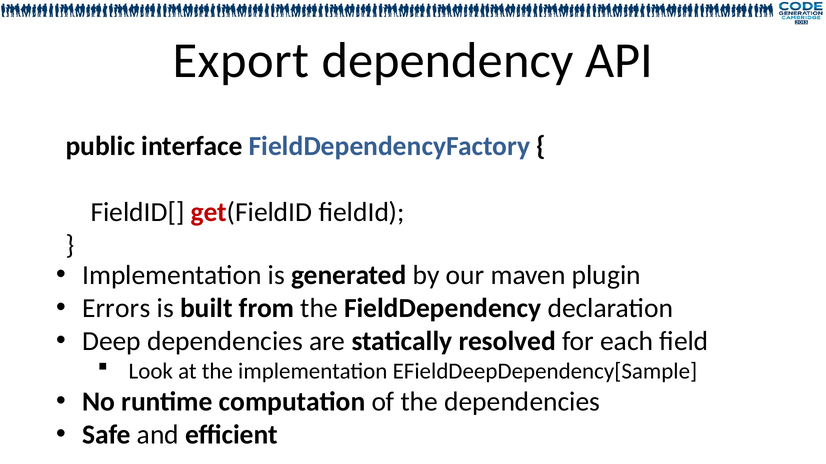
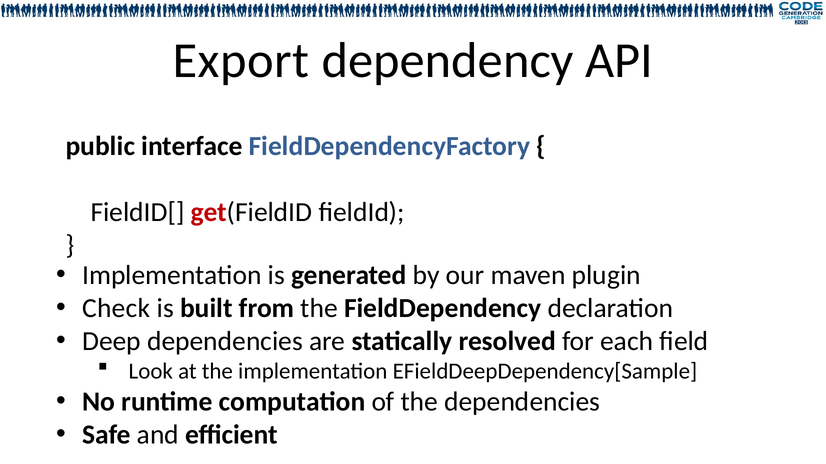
Errors: Errors -> Check
